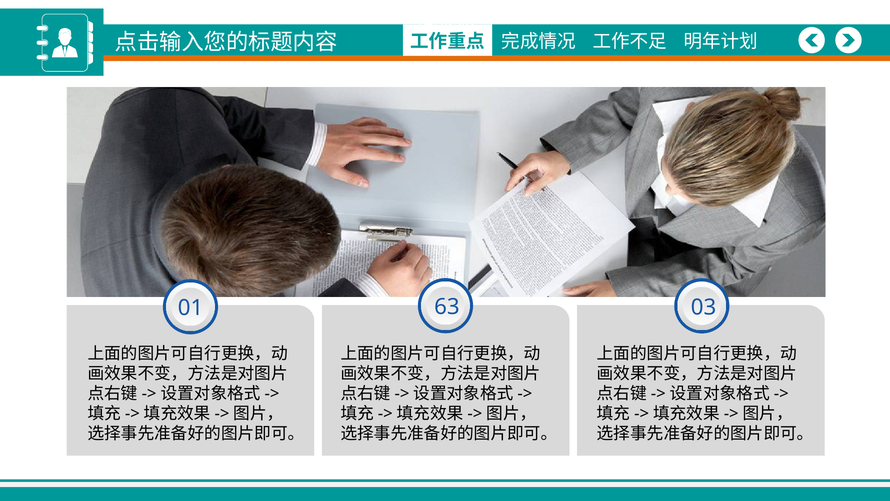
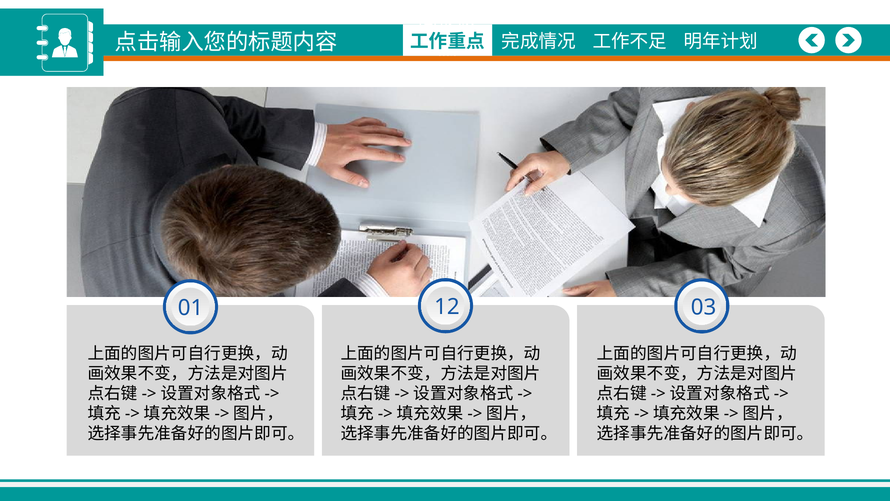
63: 63 -> 12
